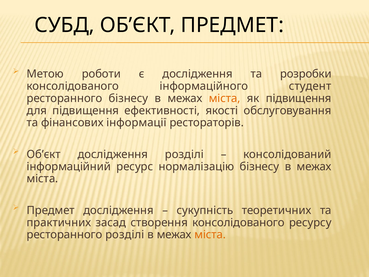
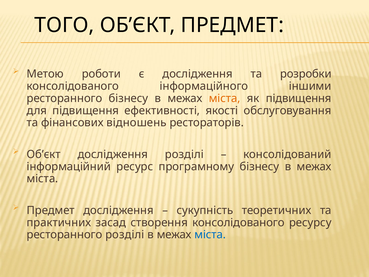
СУБД: СУБД -> ТОГО
студент: студент -> іншими
інформації: інформації -> відношень
нормалізацію: нормалізацію -> програмному
міста at (210, 235) colour: orange -> blue
